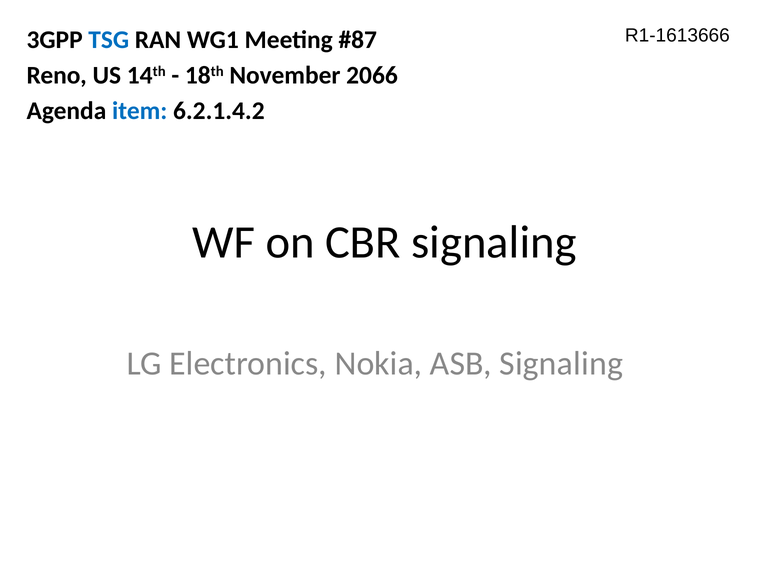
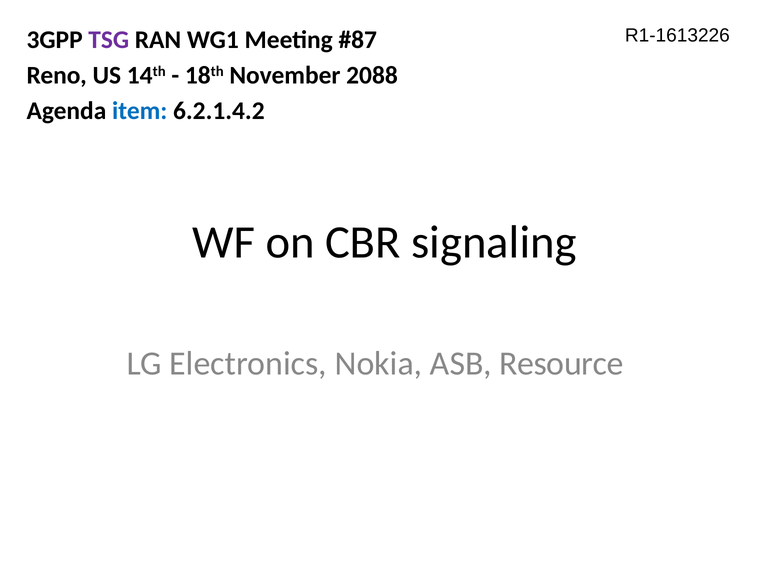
R1-1613666: R1-1613666 -> R1-1613226
TSG colour: blue -> purple
2066: 2066 -> 2088
ASB Signaling: Signaling -> Resource
